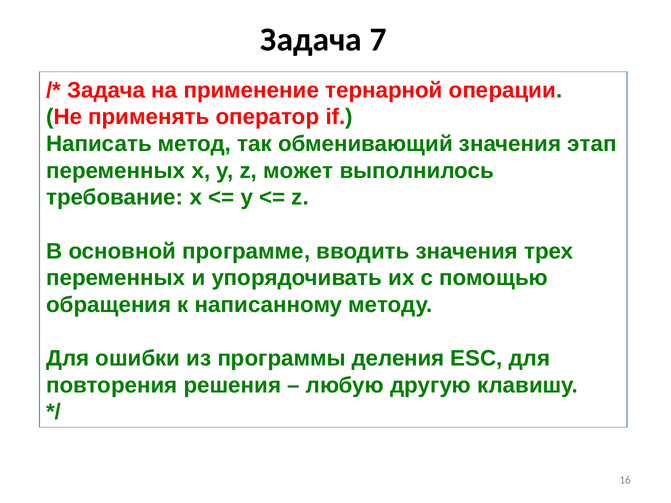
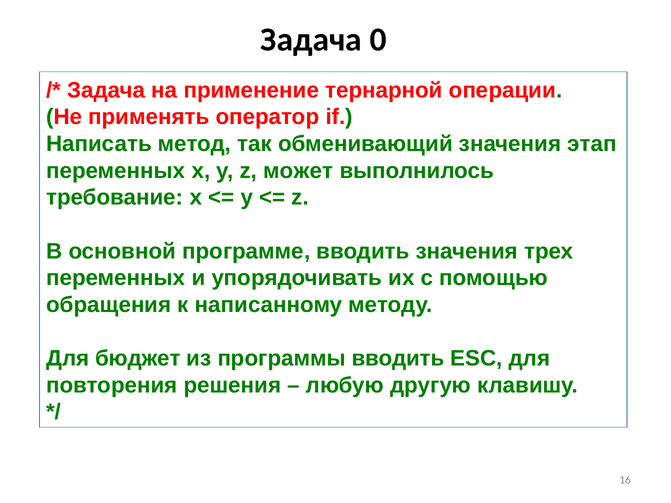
7: 7 -> 0
ошибки: ошибки -> бюджет
программы деления: деления -> вводить
